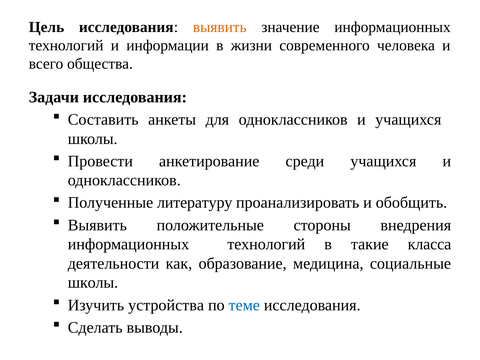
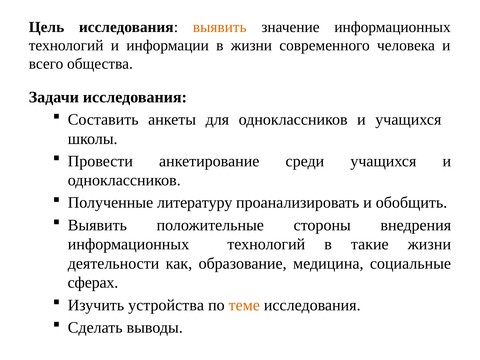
такие класса: класса -> жизни
школы at (93, 283): школы -> сферах
теме colour: blue -> orange
